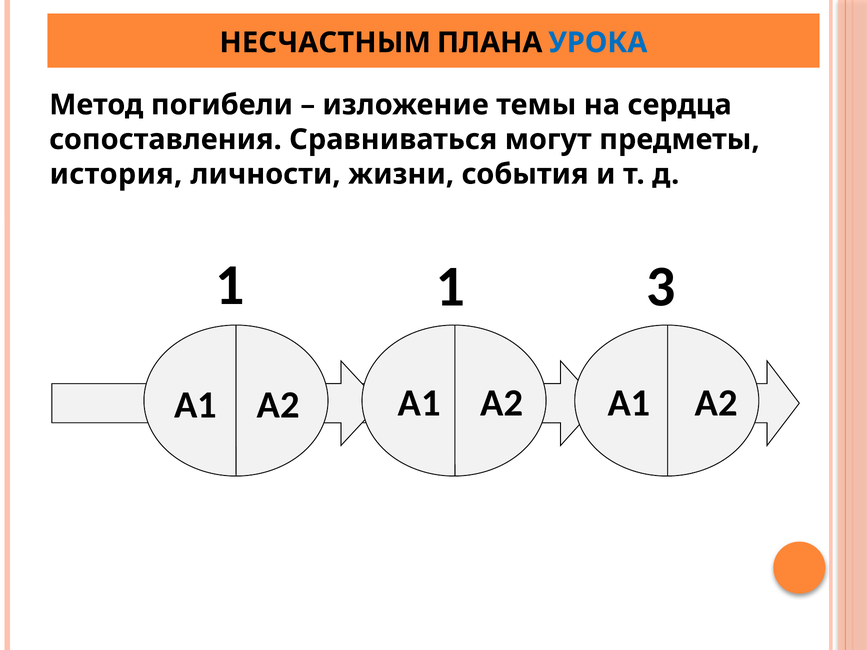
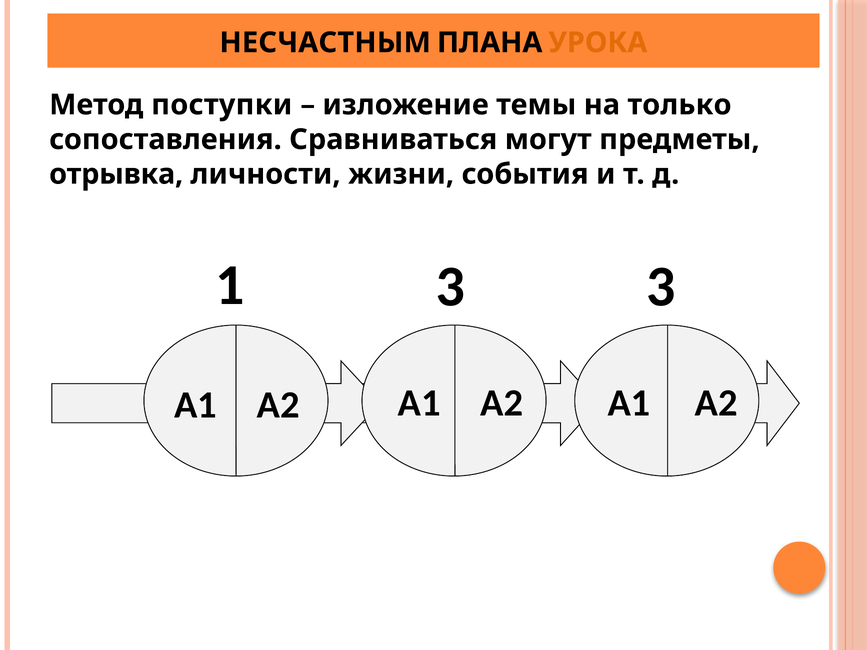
УРОКА colour: blue -> orange
погибели: погибели -> поступки
сердца: сердца -> только
история: история -> отрывка
1 1: 1 -> 3
